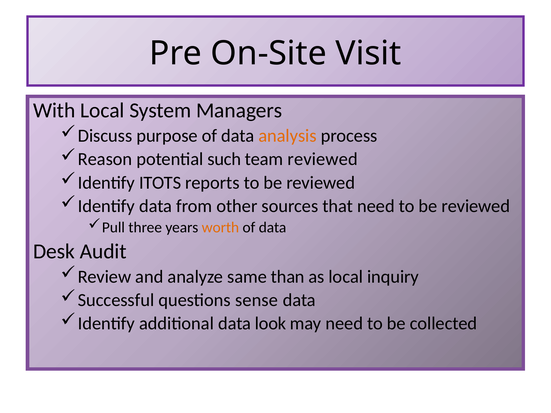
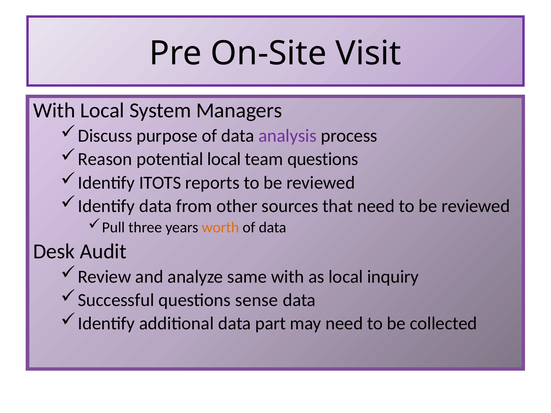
analysis colour: orange -> purple
potential such: such -> local
team reviewed: reviewed -> questions
same than: than -> with
look: look -> part
